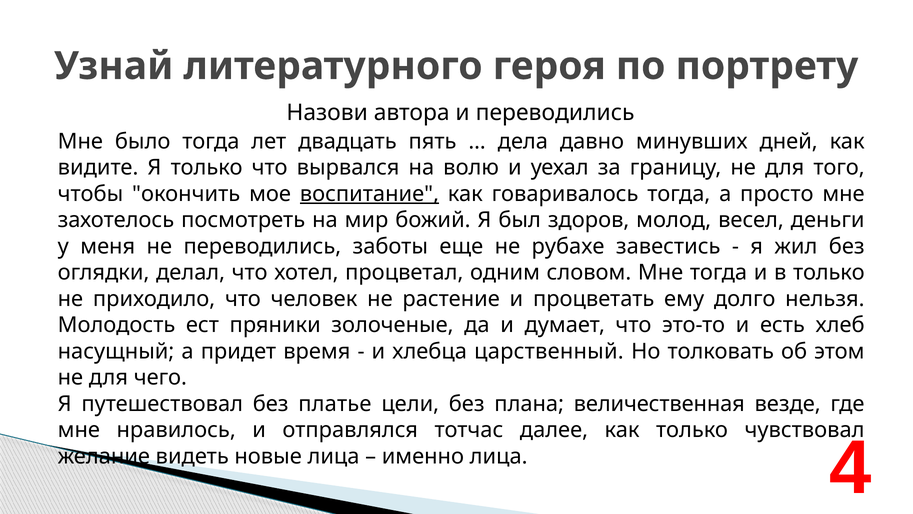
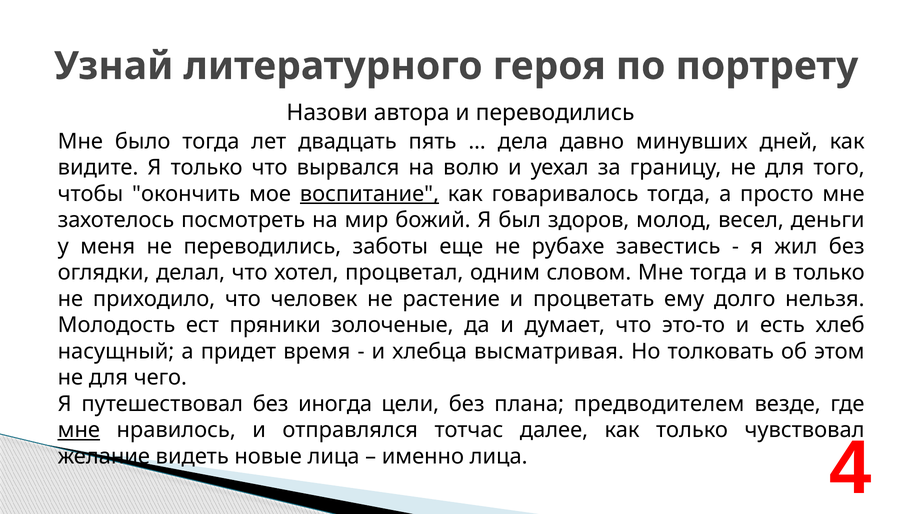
царственный: царственный -> высматривая
платье: платье -> иногда
величественная: величественная -> предводителем
мне at (79, 430) underline: none -> present
